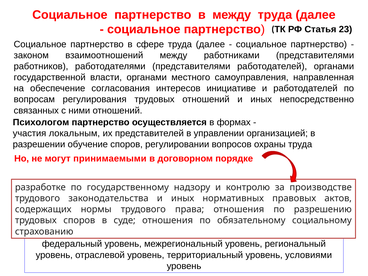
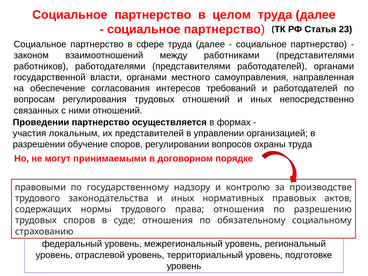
в между: между -> целом
инициативе: инициативе -> требований
Психологом: Психологом -> Проведении
разработке: разработке -> правовыми
условиями: условиями -> подготовке
